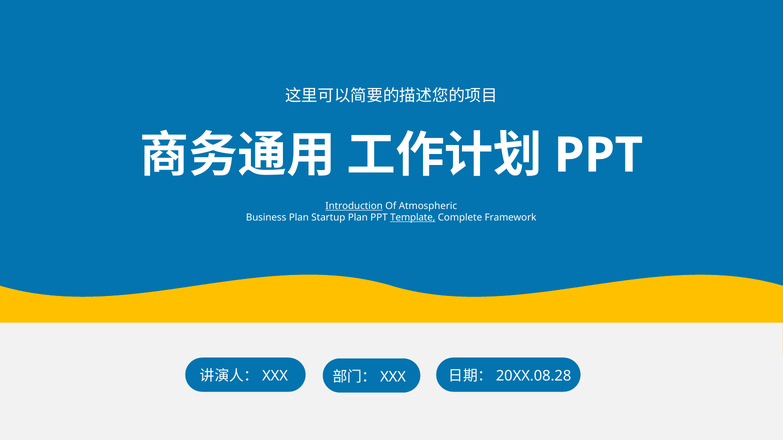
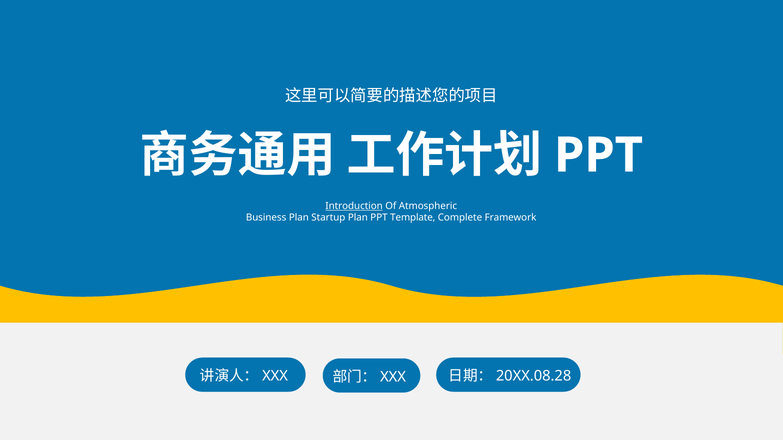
Template underline: present -> none
